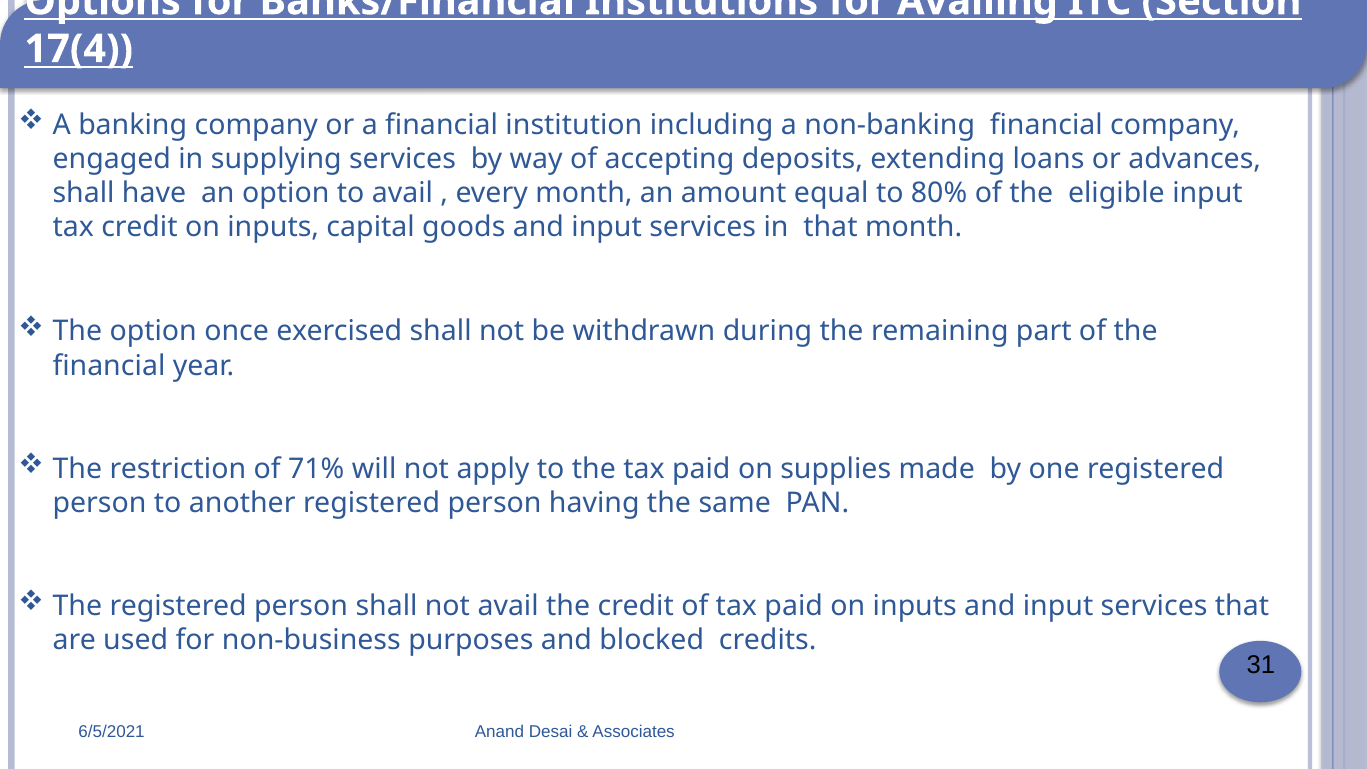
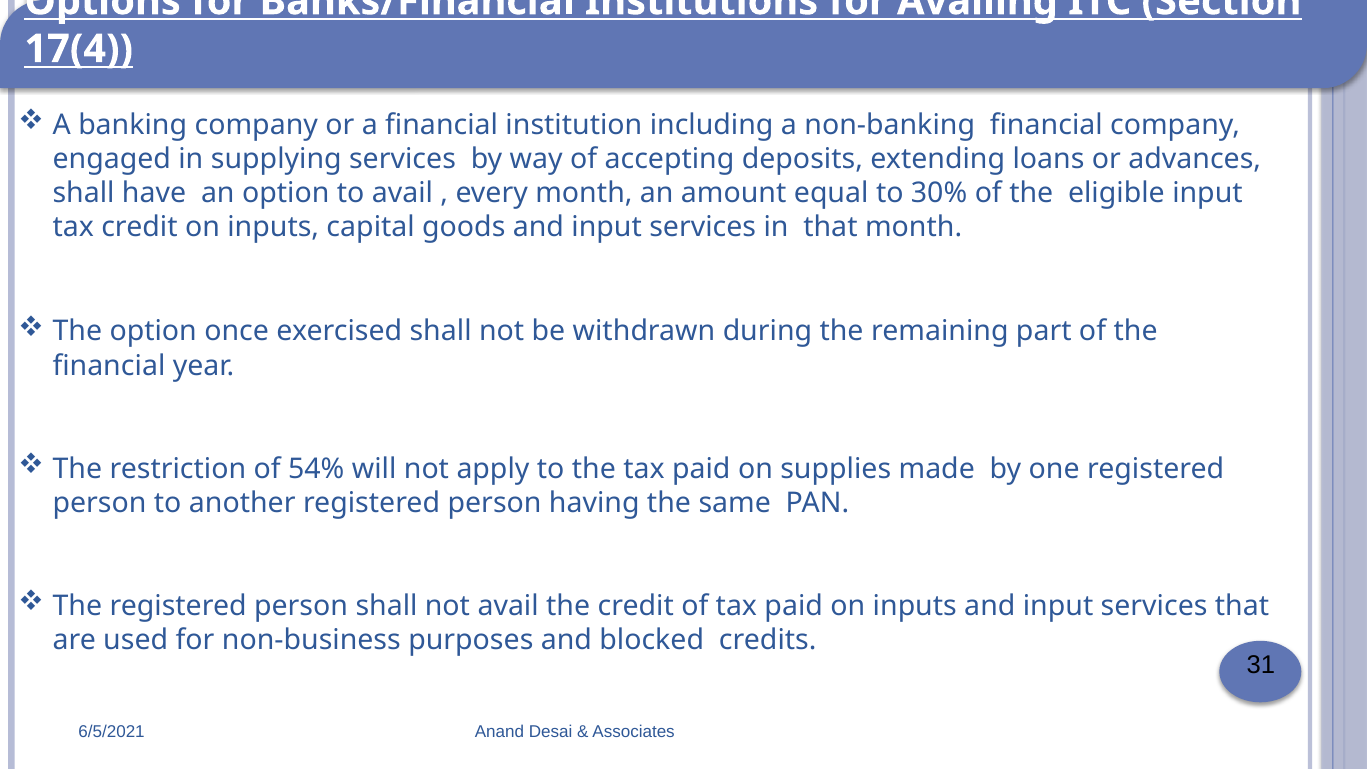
80%: 80% -> 30%
71%: 71% -> 54%
